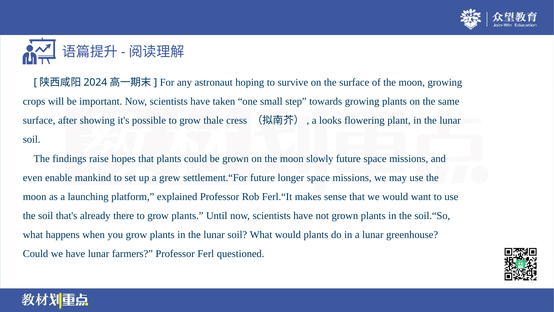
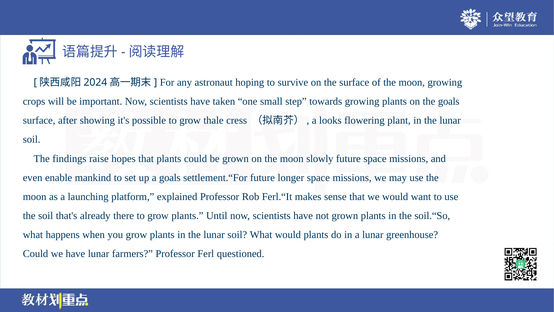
the same: same -> goals
a grew: grew -> goals
